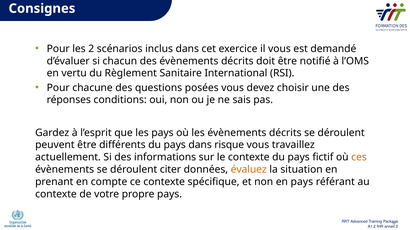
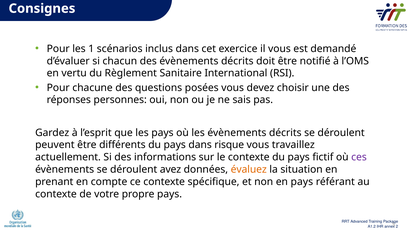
les 2: 2 -> 1
conditions: conditions -> personnes
ces colour: orange -> purple
citer: citer -> avez
